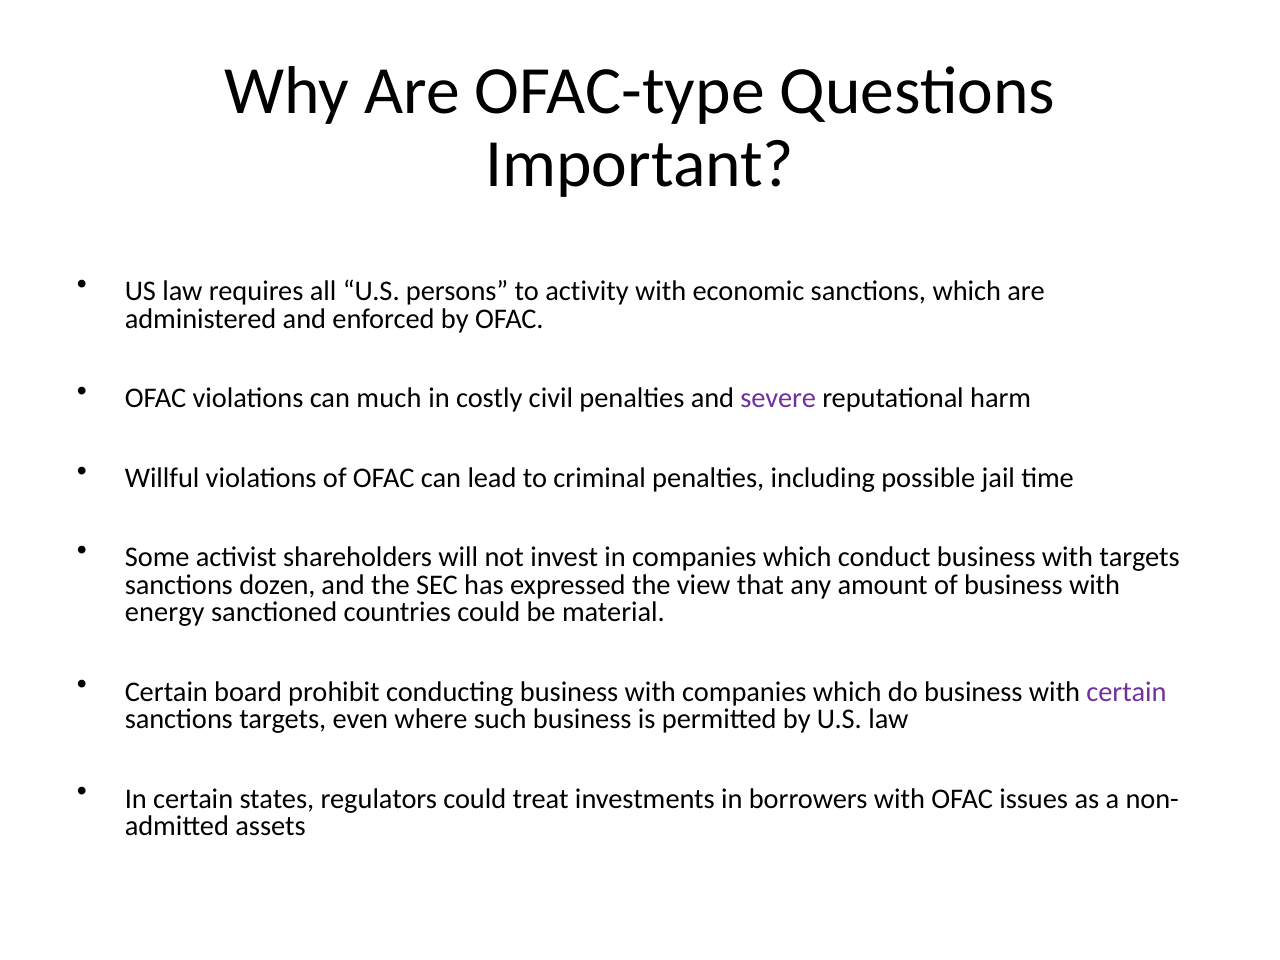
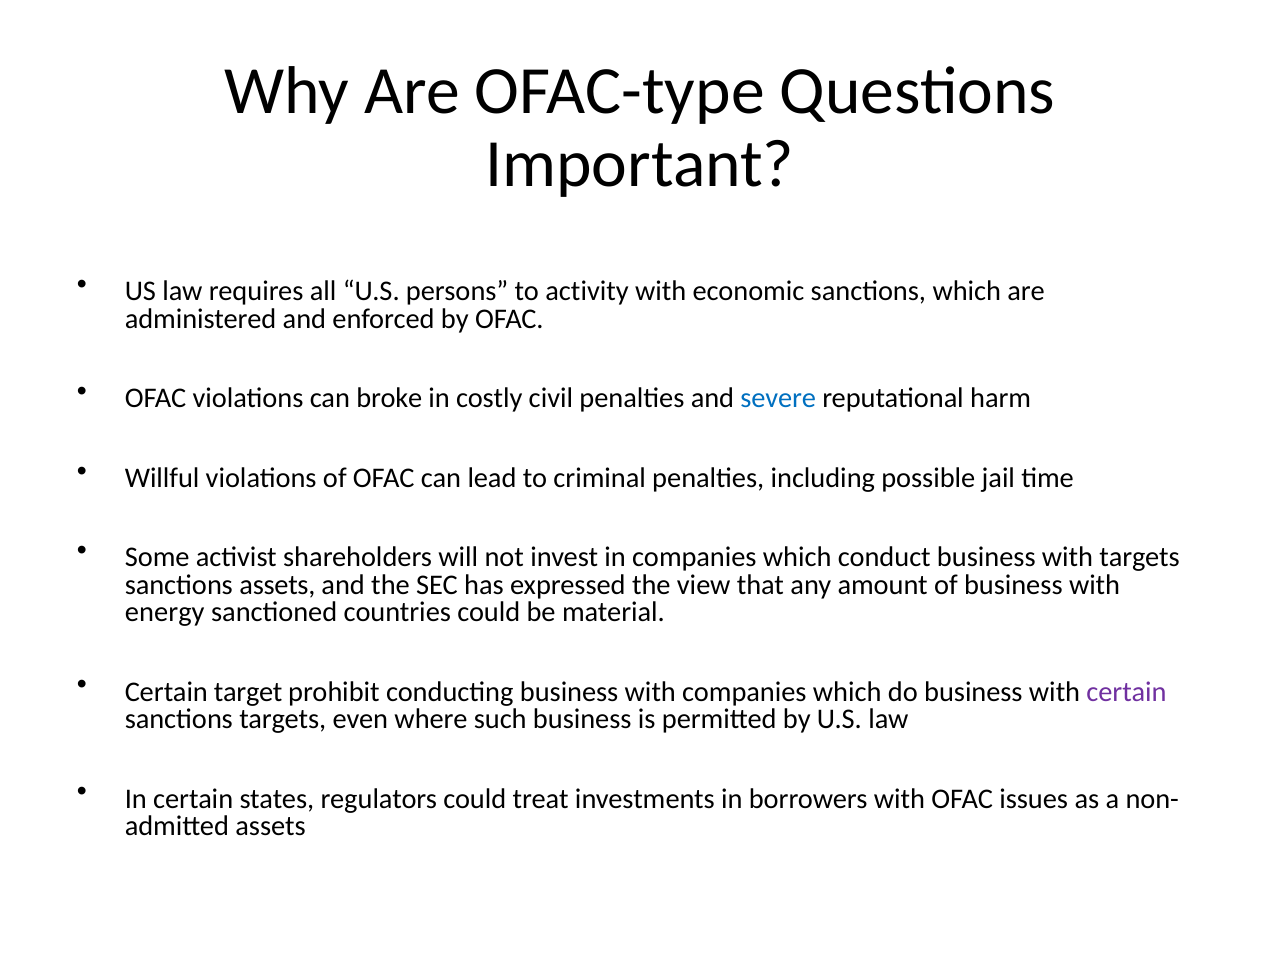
much: much -> broke
severe colour: purple -> blue
sanctions dozen: dozen -> assets
board: board -> target
